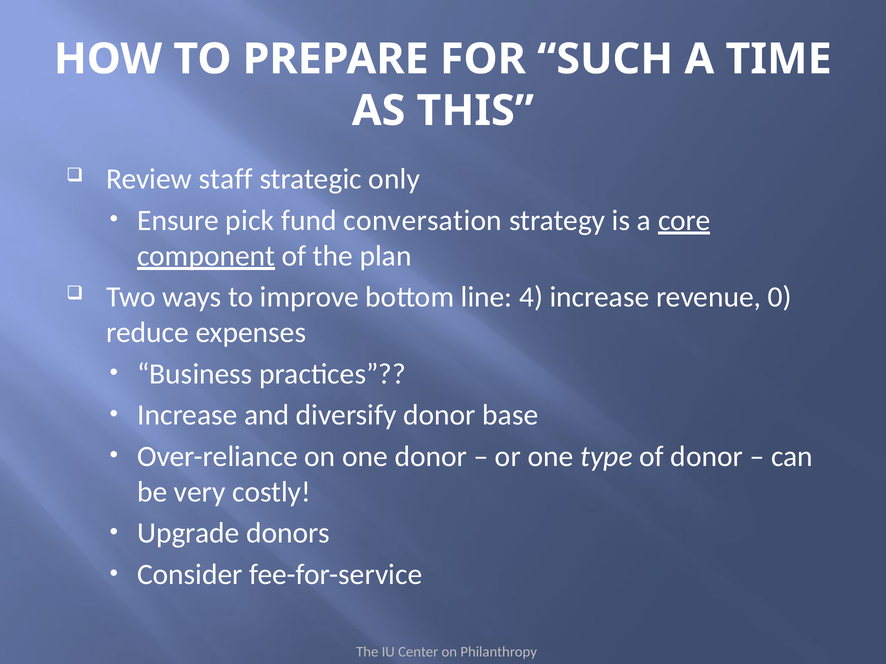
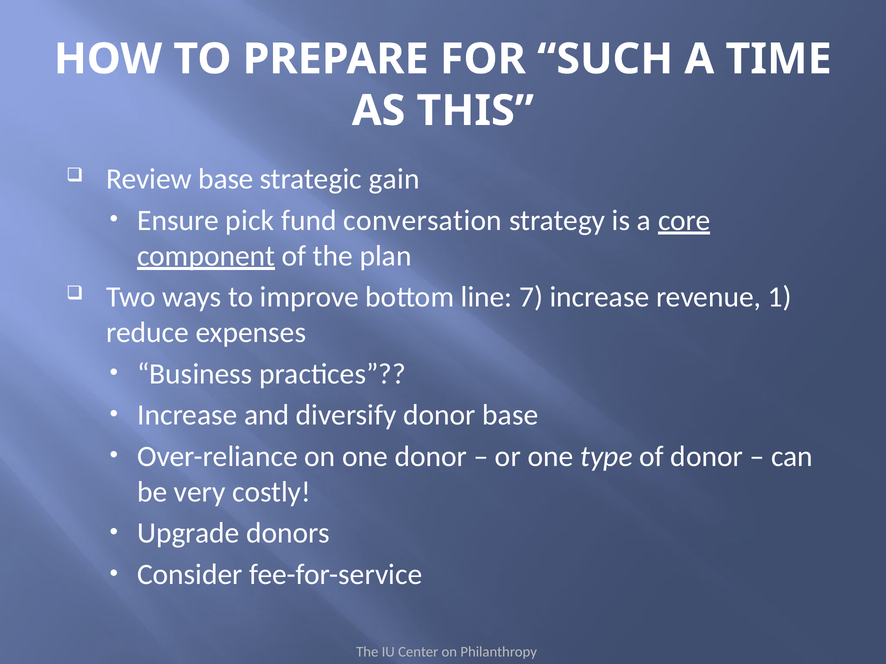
Review staff: staff -> base
only: only -> gain
4: 4 -> 7
0: 0 -> 1
